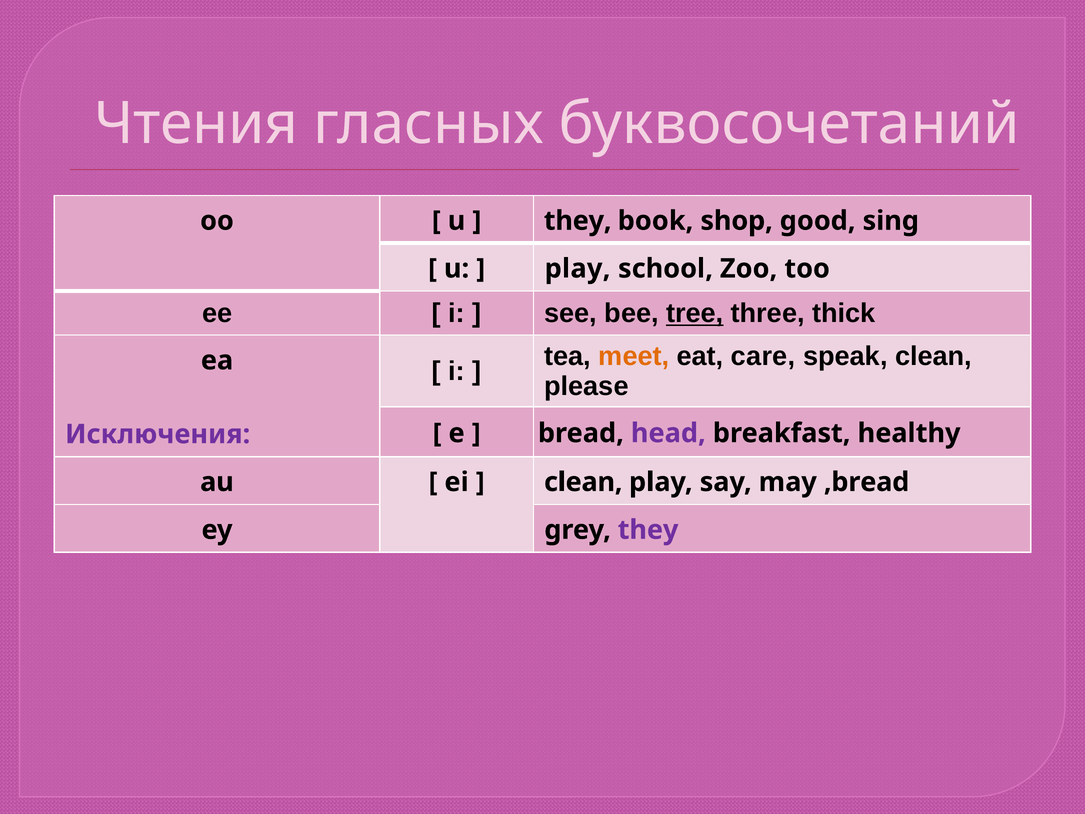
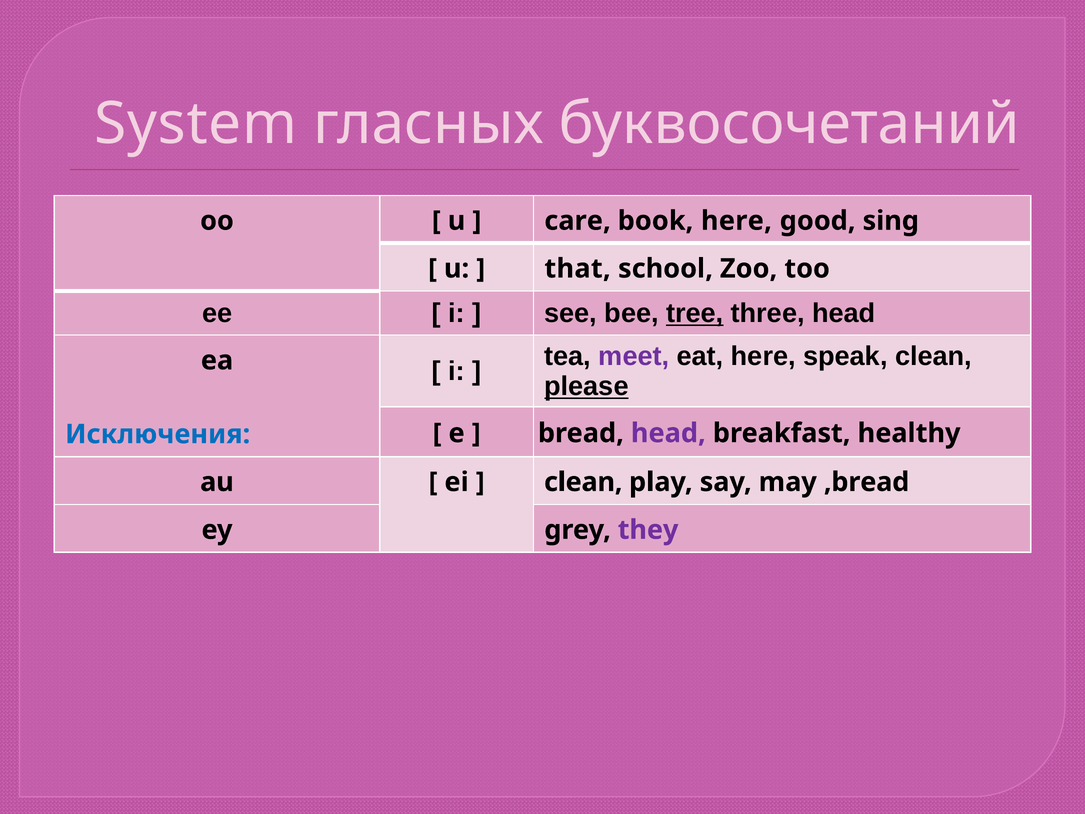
Чтения: Чтения -> System
they at (578, 221): they -> care
book shop: shop -> here
play at (578, 269): play -> that
three thick: thick -> head
meet colour: orange -> purple
eat care: care -> here
please underline: none -> present
Исключения colour: purple -> blue
